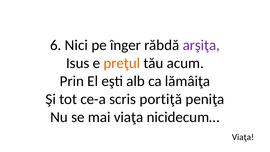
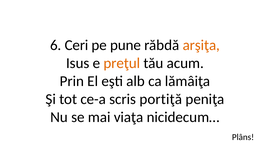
Nici: Nici -> Ceri
înger: înger -> pune
arşiţa colour: purple -> orange
Viaţa at (243, 137): Viaţa -> Plâns
